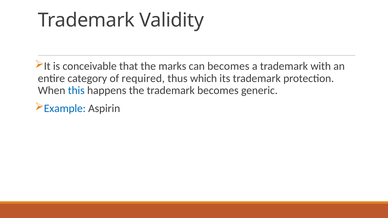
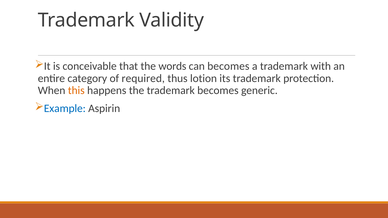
marks: marks -> words
which: which -> lotion
this colour: blue -> orange
